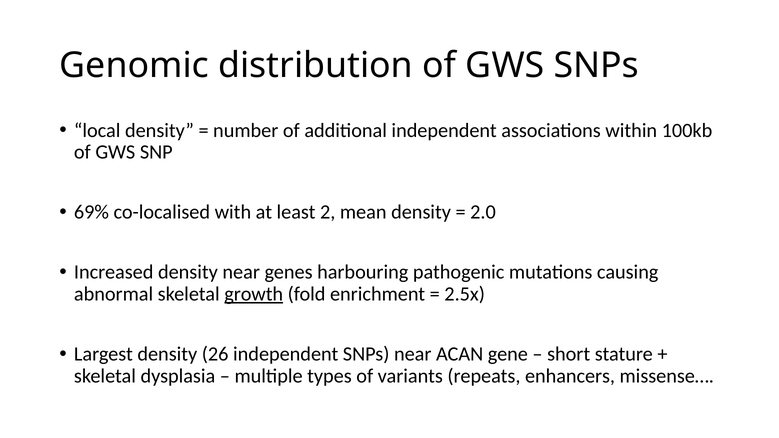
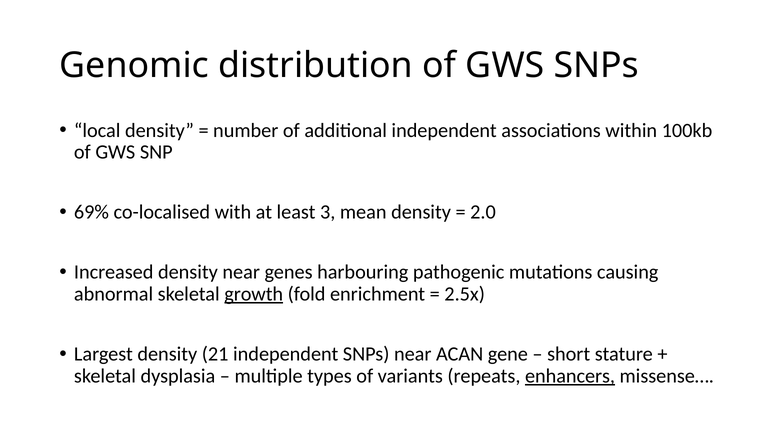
2: 2 -> 3
26: 26 -> 21
enhancers underline: none -> present
